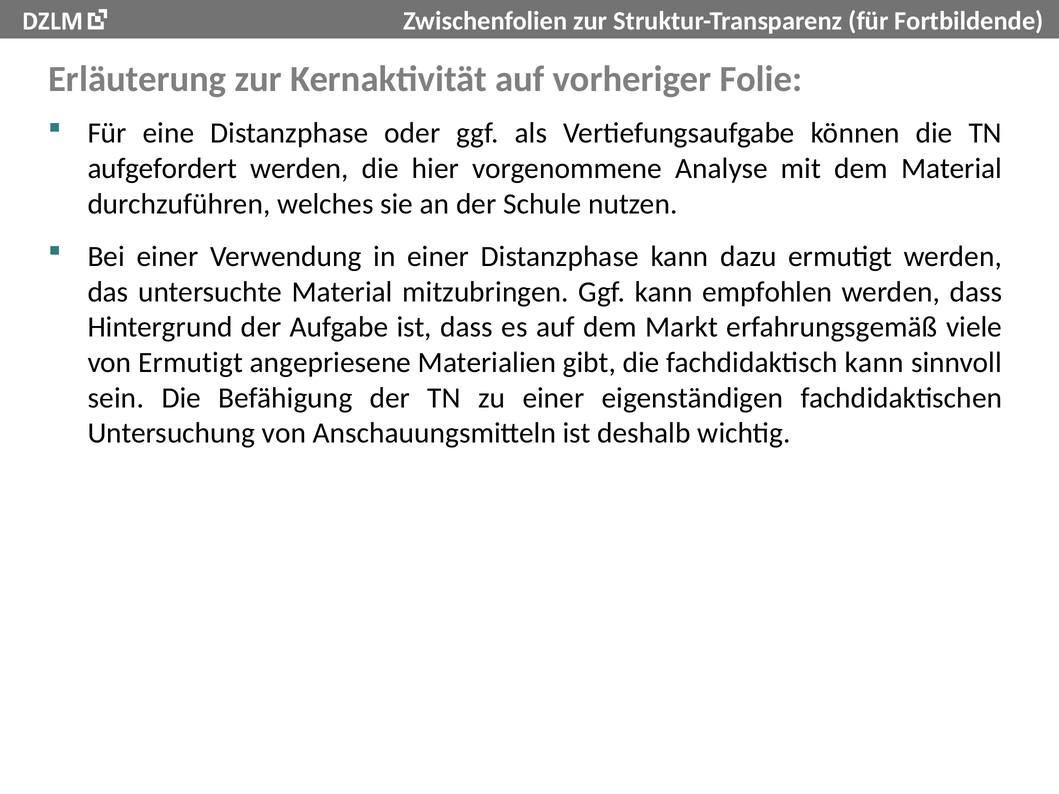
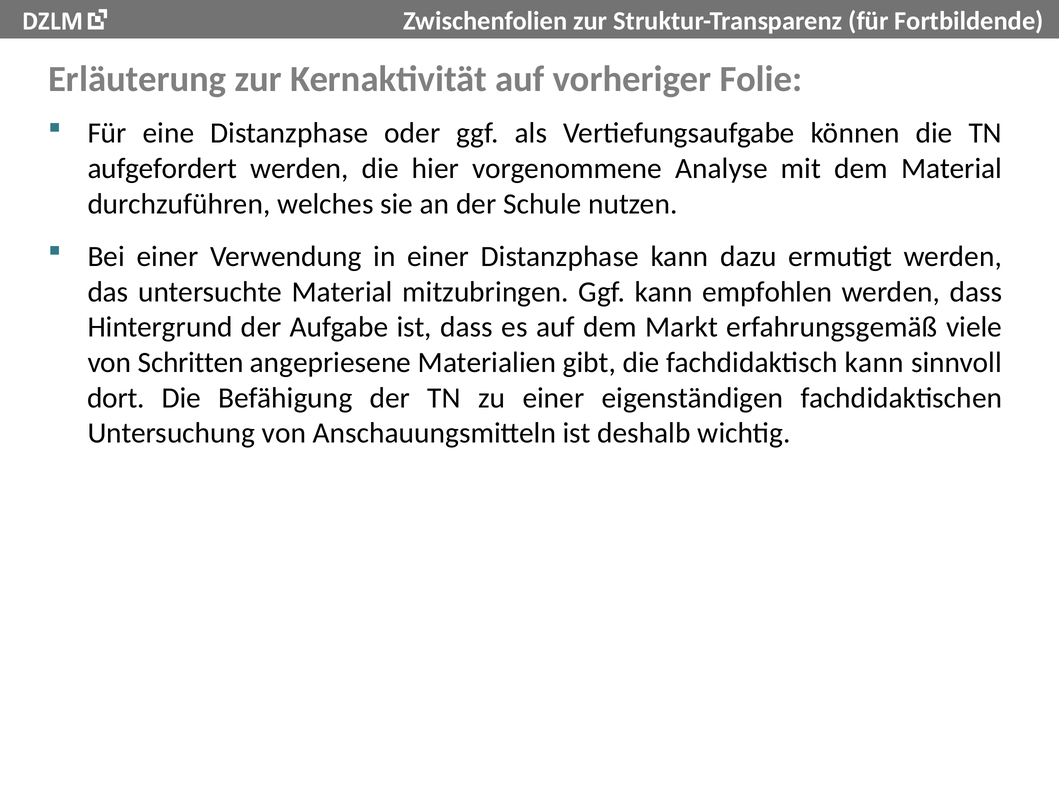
von Ermutigt: Ermutigt -> Schritten
sein: sein -> dort
